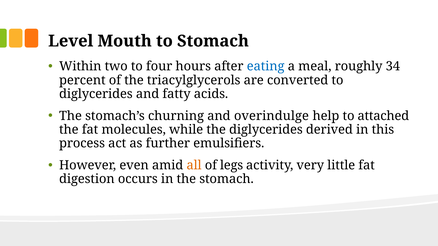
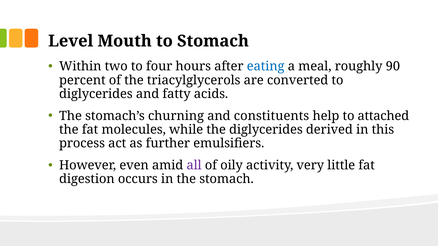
34: 34 -> 90
overindulge: overindulge -> constituents
all colour: orange -> purple
legs: legs -> oily
